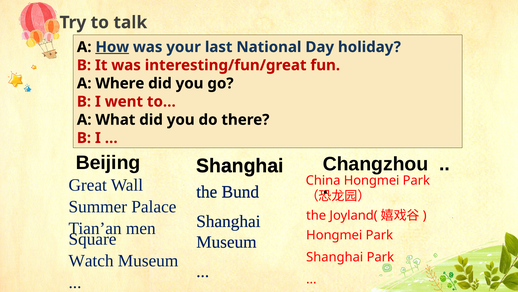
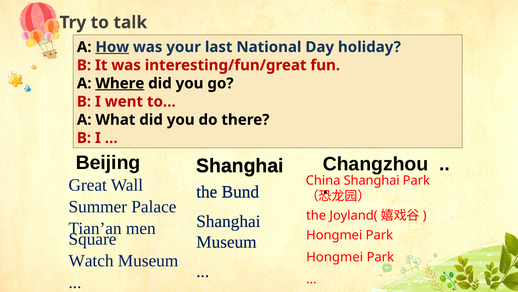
Where underline: none -> present
Hongmei at (372, 180): Hongmei -> Shanghai
Shanghai at (335, 257): Shanghai -> Hongmei
